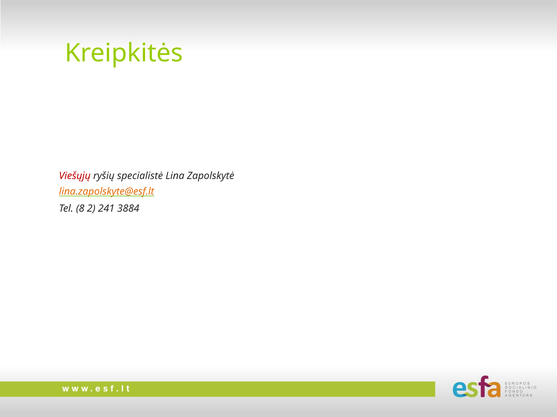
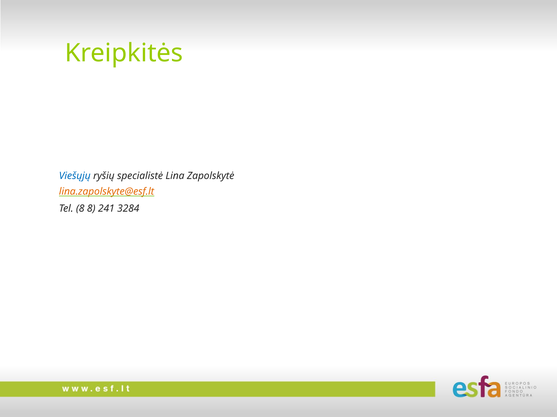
Viešųjų colour: red -> blue
8 2: 2 -> 8
3884: 3884 -> 3284
